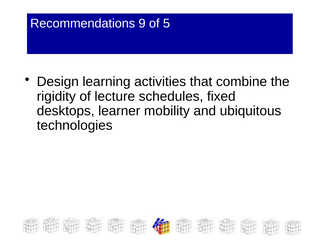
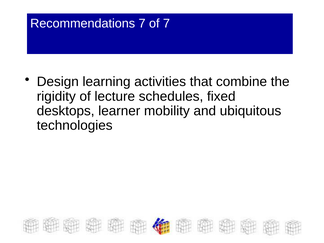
Recommendations 9: 9 -> 7
of 5: 5 -> 7
